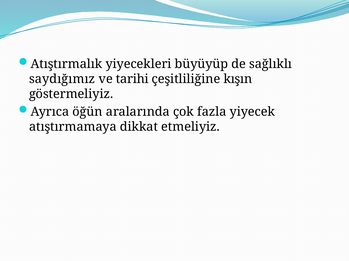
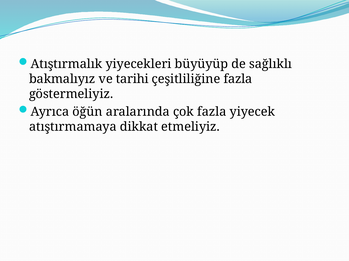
saydığımız: saydığımız -> bakmalıyız
çeşitliliğine kışın: kışın -> fazla
